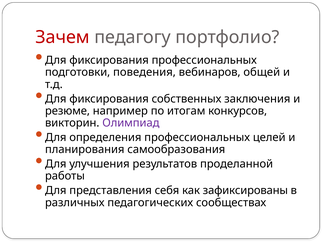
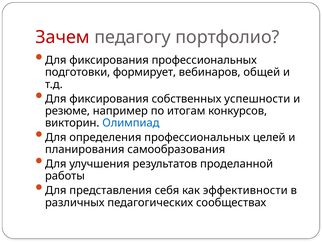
поведения: поведения -> формирует
заключения: заключения -> успешности
Олимпиад colour: purple -> blue
зафиксированы: зафиксированы -> эффективности
